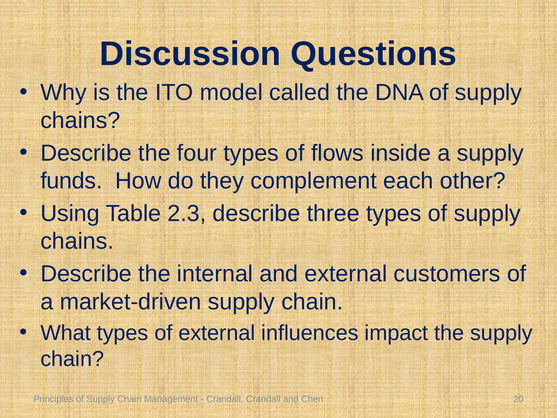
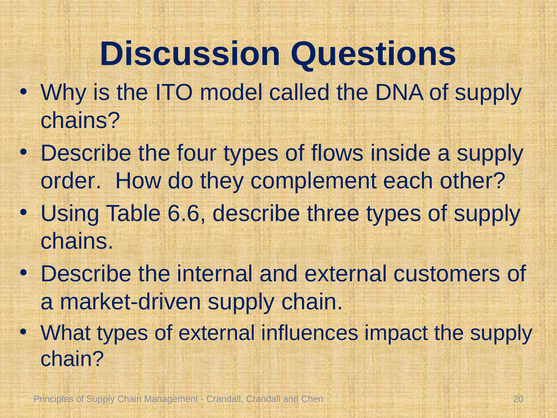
funds: funds -> order
2.3: 2.3 -> 6.6
